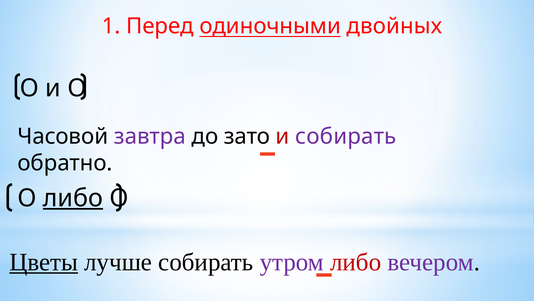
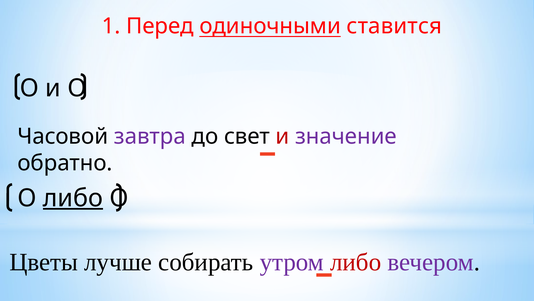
двойных: двойных -> ставится
зато: зато -> свет
и собирать: собирать -> значение
Цветы underline: present -> none
